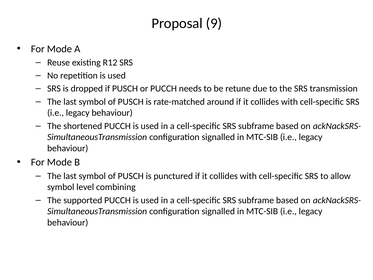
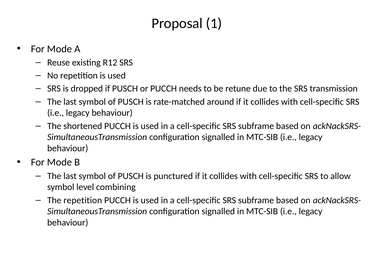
9: 9 -> 1
The supported: supported -> repetition
